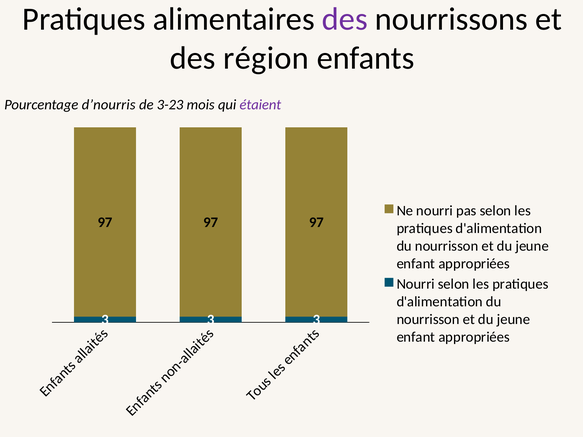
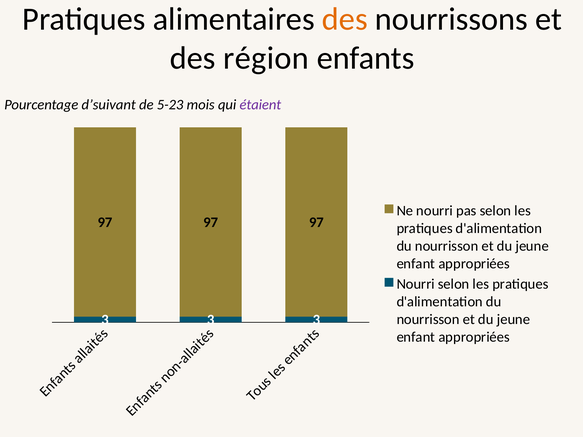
des at (345, 19) colour: purple -> orange
d’nourris: d’nourris -> d’suivant
3-23: 3-23 -> 5-23
